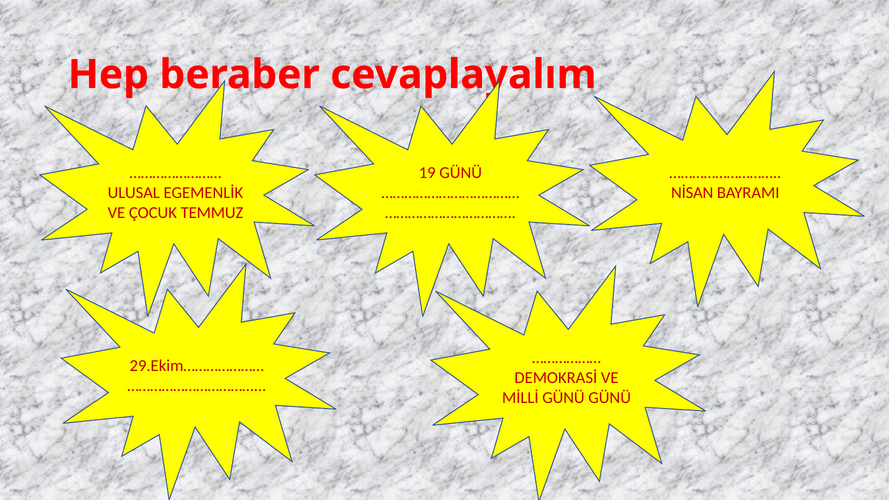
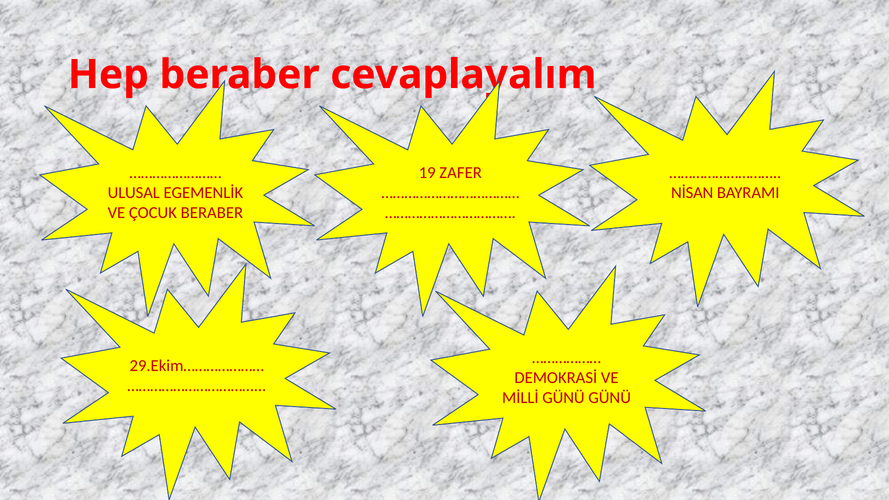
19 GÜNÜ: GÜNÜ -> ZAFER
ÇOCUK TEMMUZ: TEMMUZ -> BERABER
